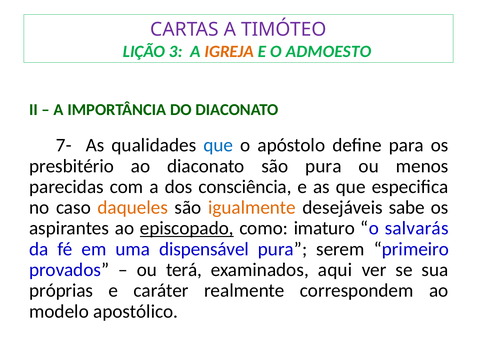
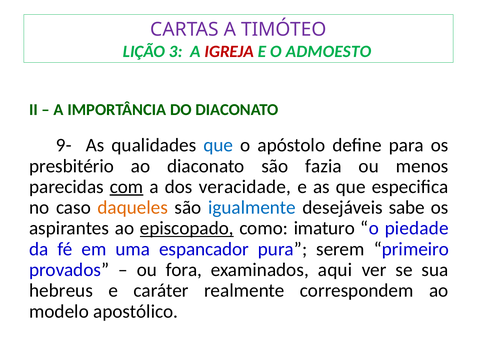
IGREJA colour: orange -> red
7-: 7- -> 9-
são pura: pura -> fazia
com underline: none -> present
consciência: consciência -> veracidade
igualmente colour: orange -> blue
salvarás: salvarás -> piedade
dispensável: dispensável -> espancador
terá: terá -> fora
próprias: próprias -> hebreus
